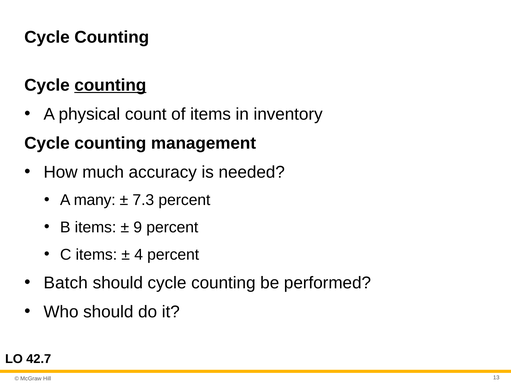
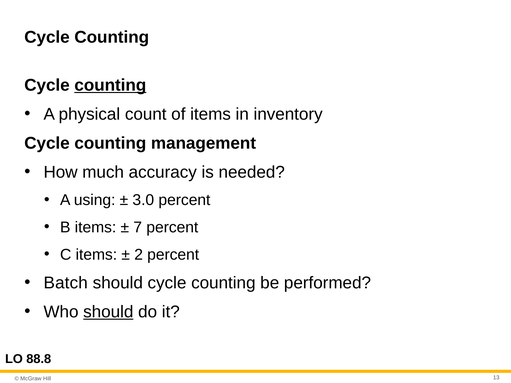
many: many -> using
7.3: 7.3 -> 3.0
9: 9 -> 7
4: 4 -> 2
should at (108, 312) underline: none -> present
42.7: 42.7 -> 88.8
